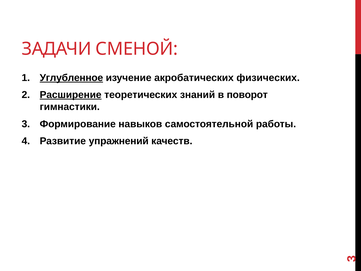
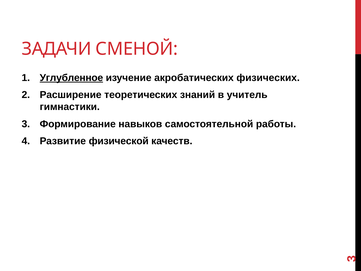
Расширение underline: present -> none
поворот: поворот -> учитель
упражнений: упражнений -> физической
